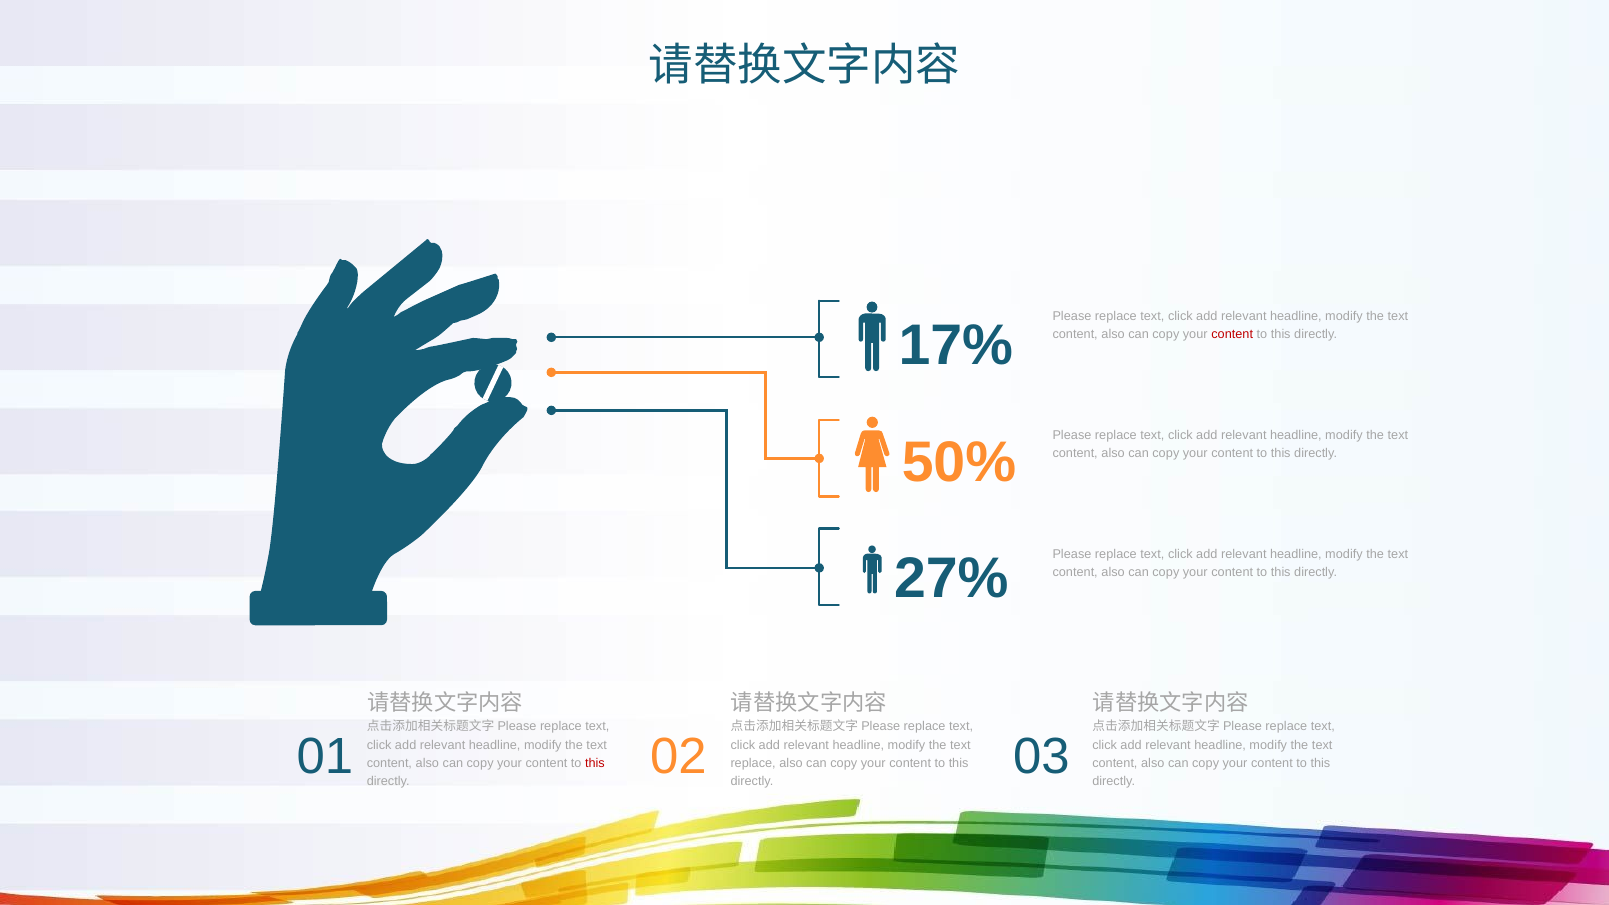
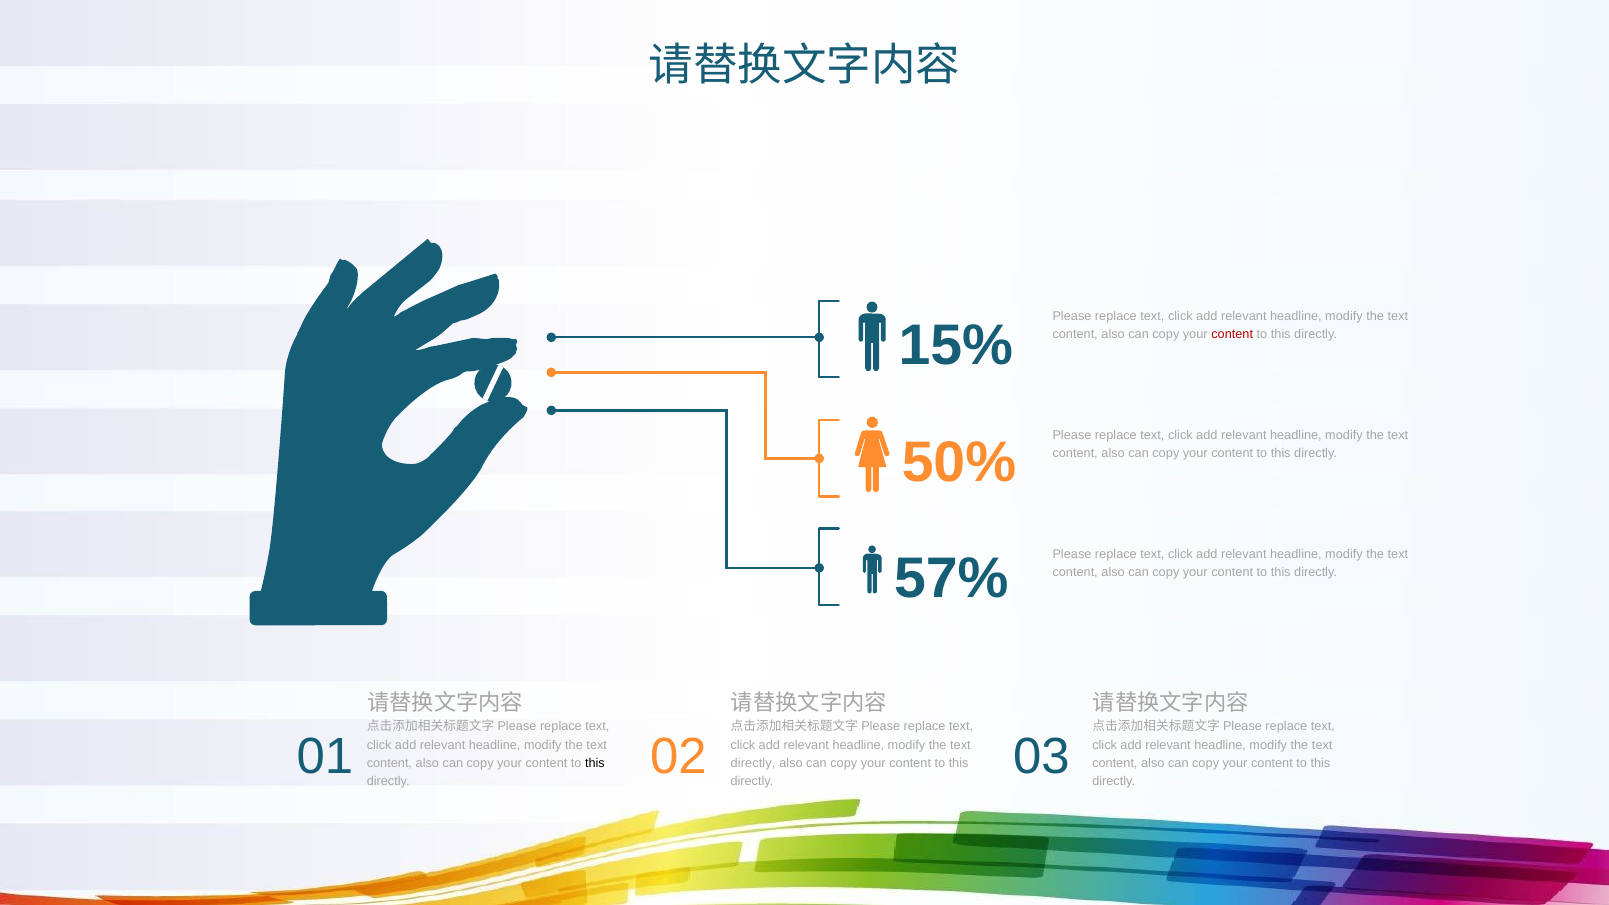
17%: 17% -> 15%
27%: 27% -> 57%
this at (595, 763) colour: red -> black
replace at (753, 763): replace -> directly
